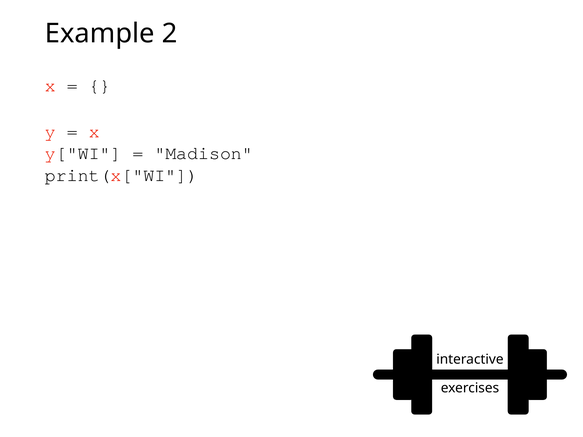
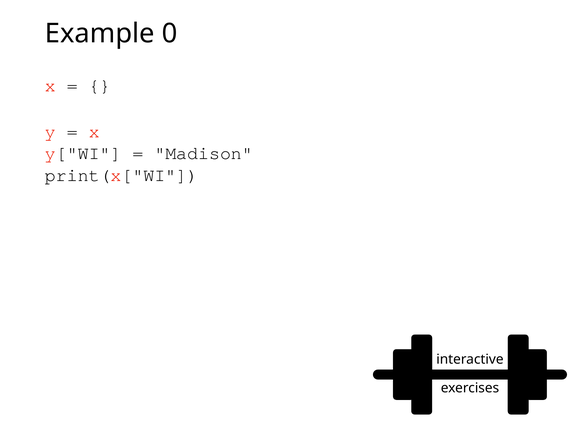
2: 2 -> 0
